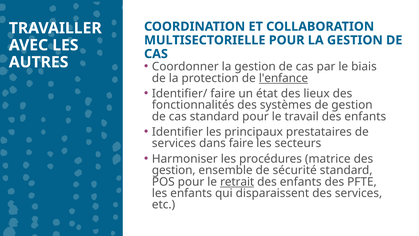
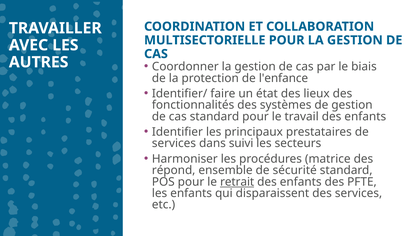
l'enfance underline: present -> none
dans faire: faire -> suivi
gestion at (174, 170): gestion -> répond
